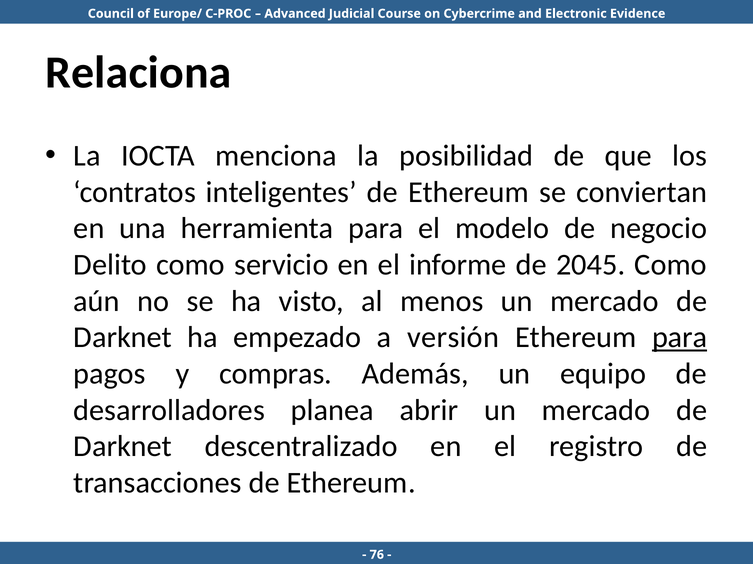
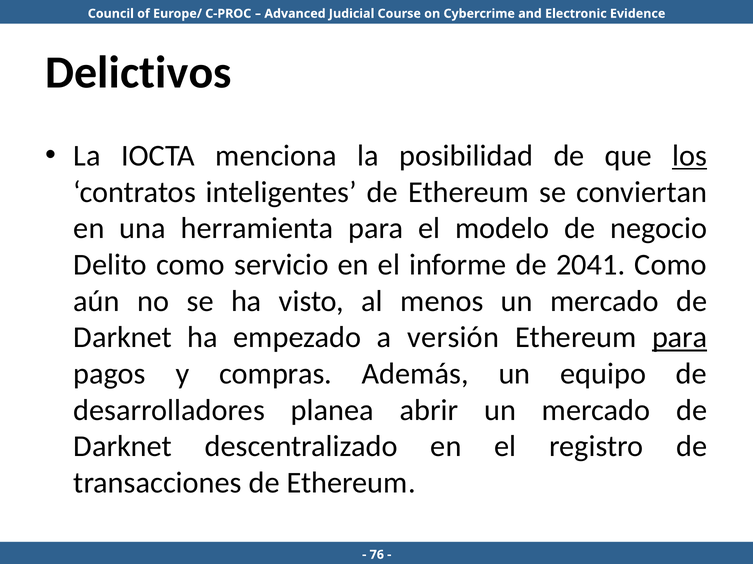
Relaciona: Relaciona -> Delictivos
los underline: none -> present
2045: 2045 -> 2041
